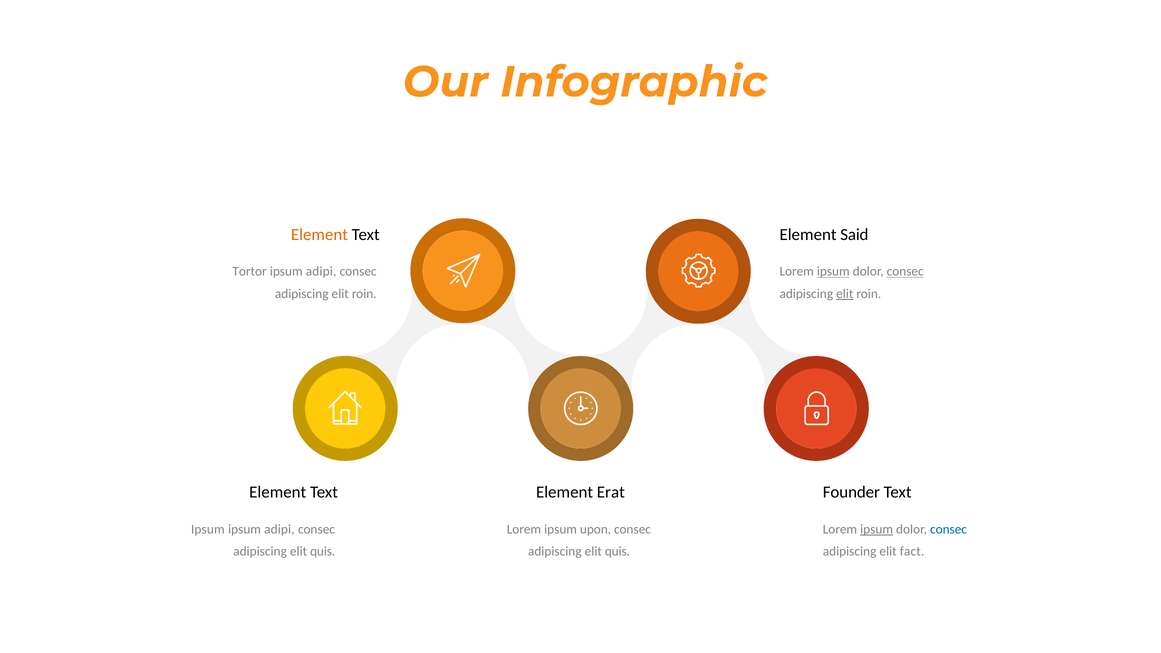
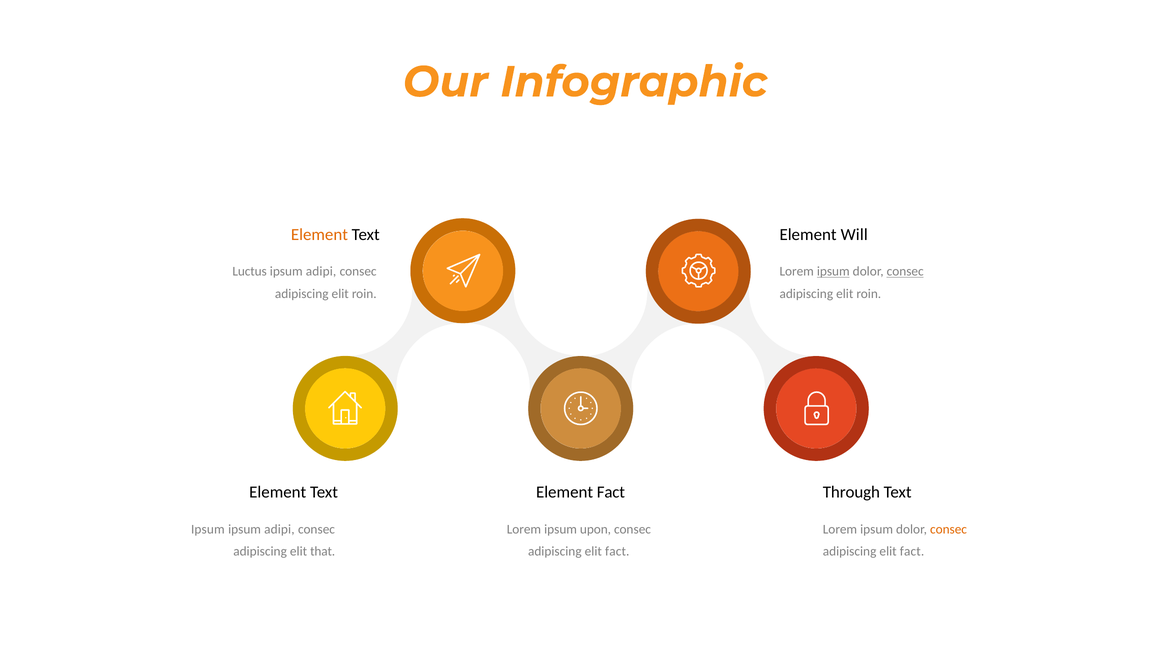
Said: Said -> Will
Tortor: Tortor -> Luctus
elit at (845, 294) underline: present -> none
Element Erat: Erat -> Fact
Founder: Founder -> Through
ipsum at (877, 529) underline: present -> none
consec at (949, 529) colour: blue -> orange
quis at (323, 552): quis -> that
quis at (617, 552): quis -> fact
